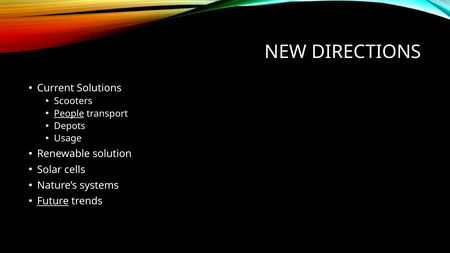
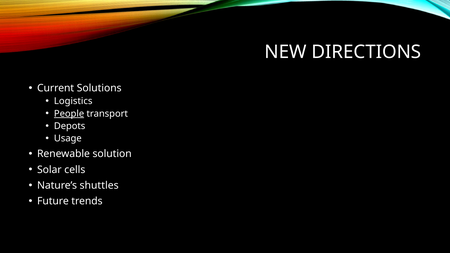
Scooters: Scooters -> Logistics
systems: systems -> shuttles
Future underline: present -> none
